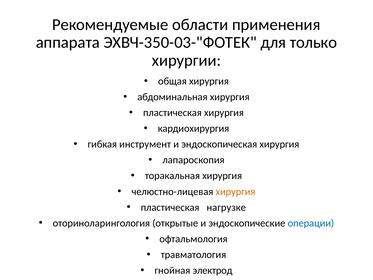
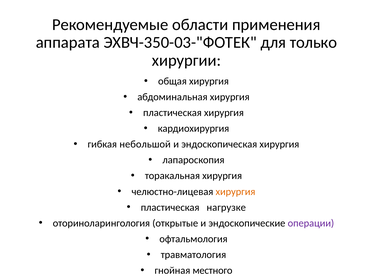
инструмент: инструмент -> небольшой
операции colour: blue -> purple
электрод: электрод -> местного
